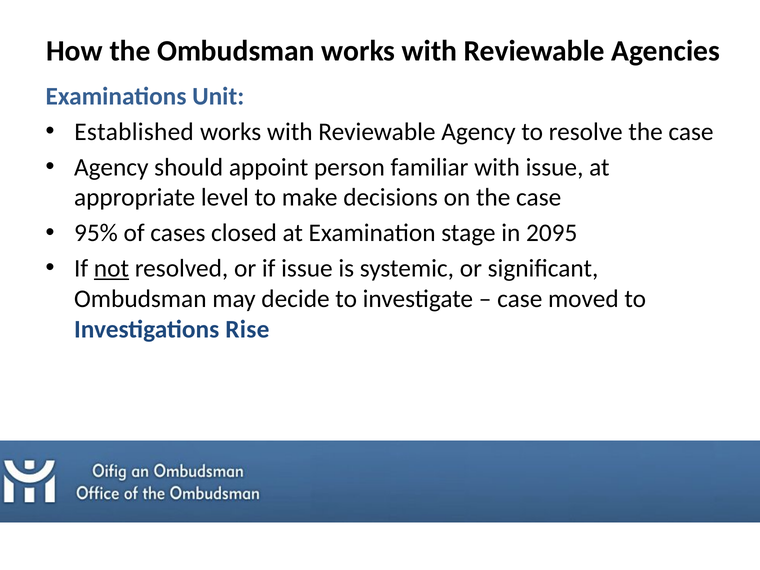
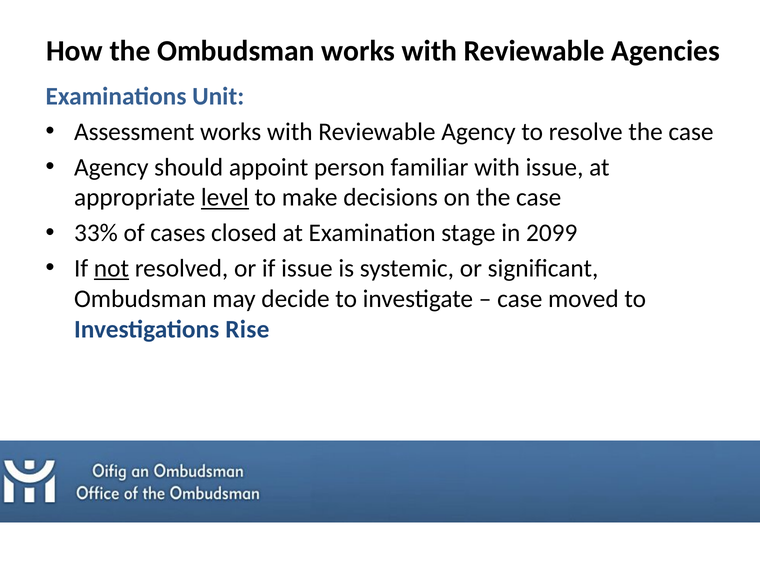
Established: Established -> Assessment
level underline: none -> present
95%: 95% -> 33%
2095: 2095 -> 2099
